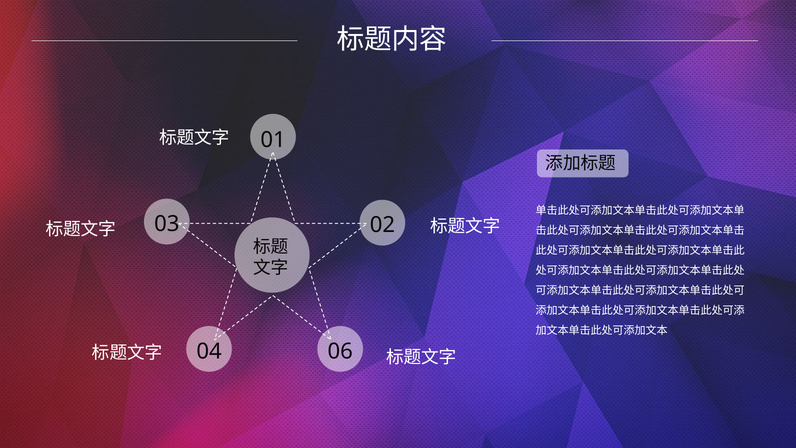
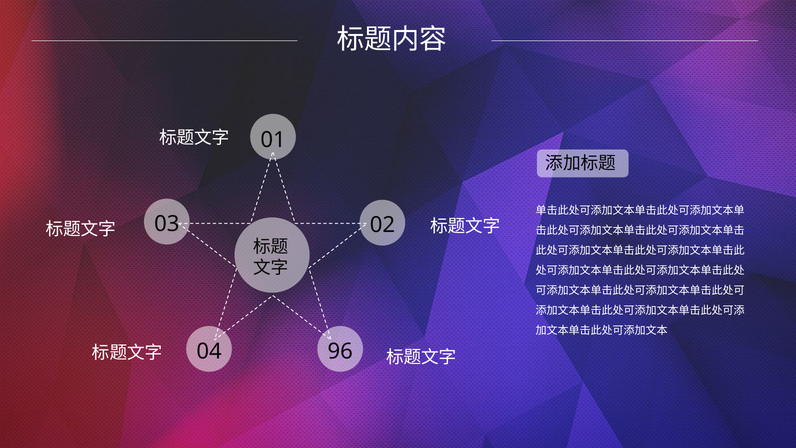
06: 06 -> 96
